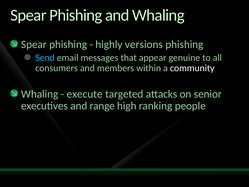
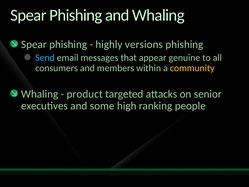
community colour: white -> yellow
execute: execute -> product
range: range -> some
